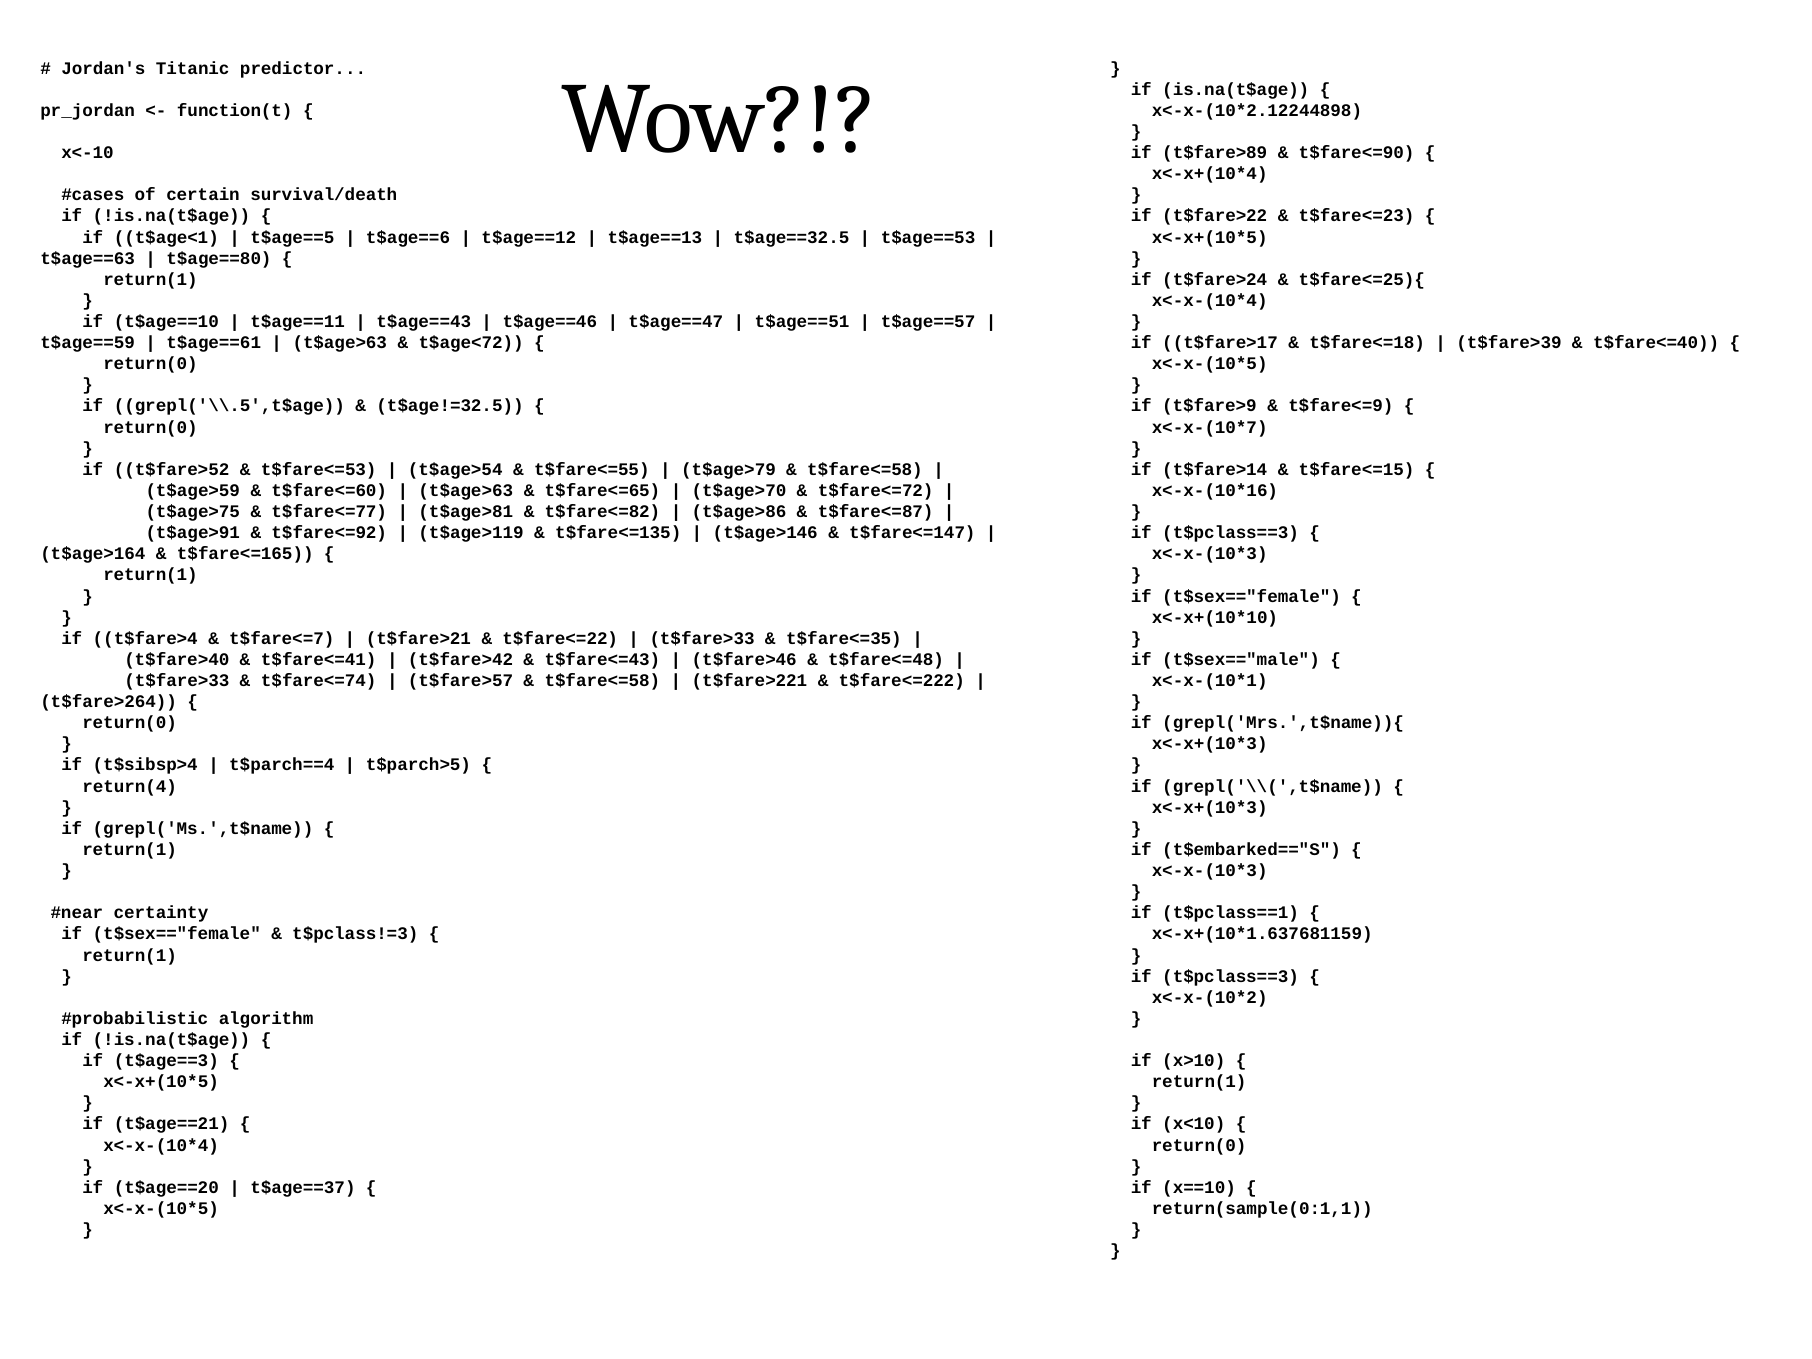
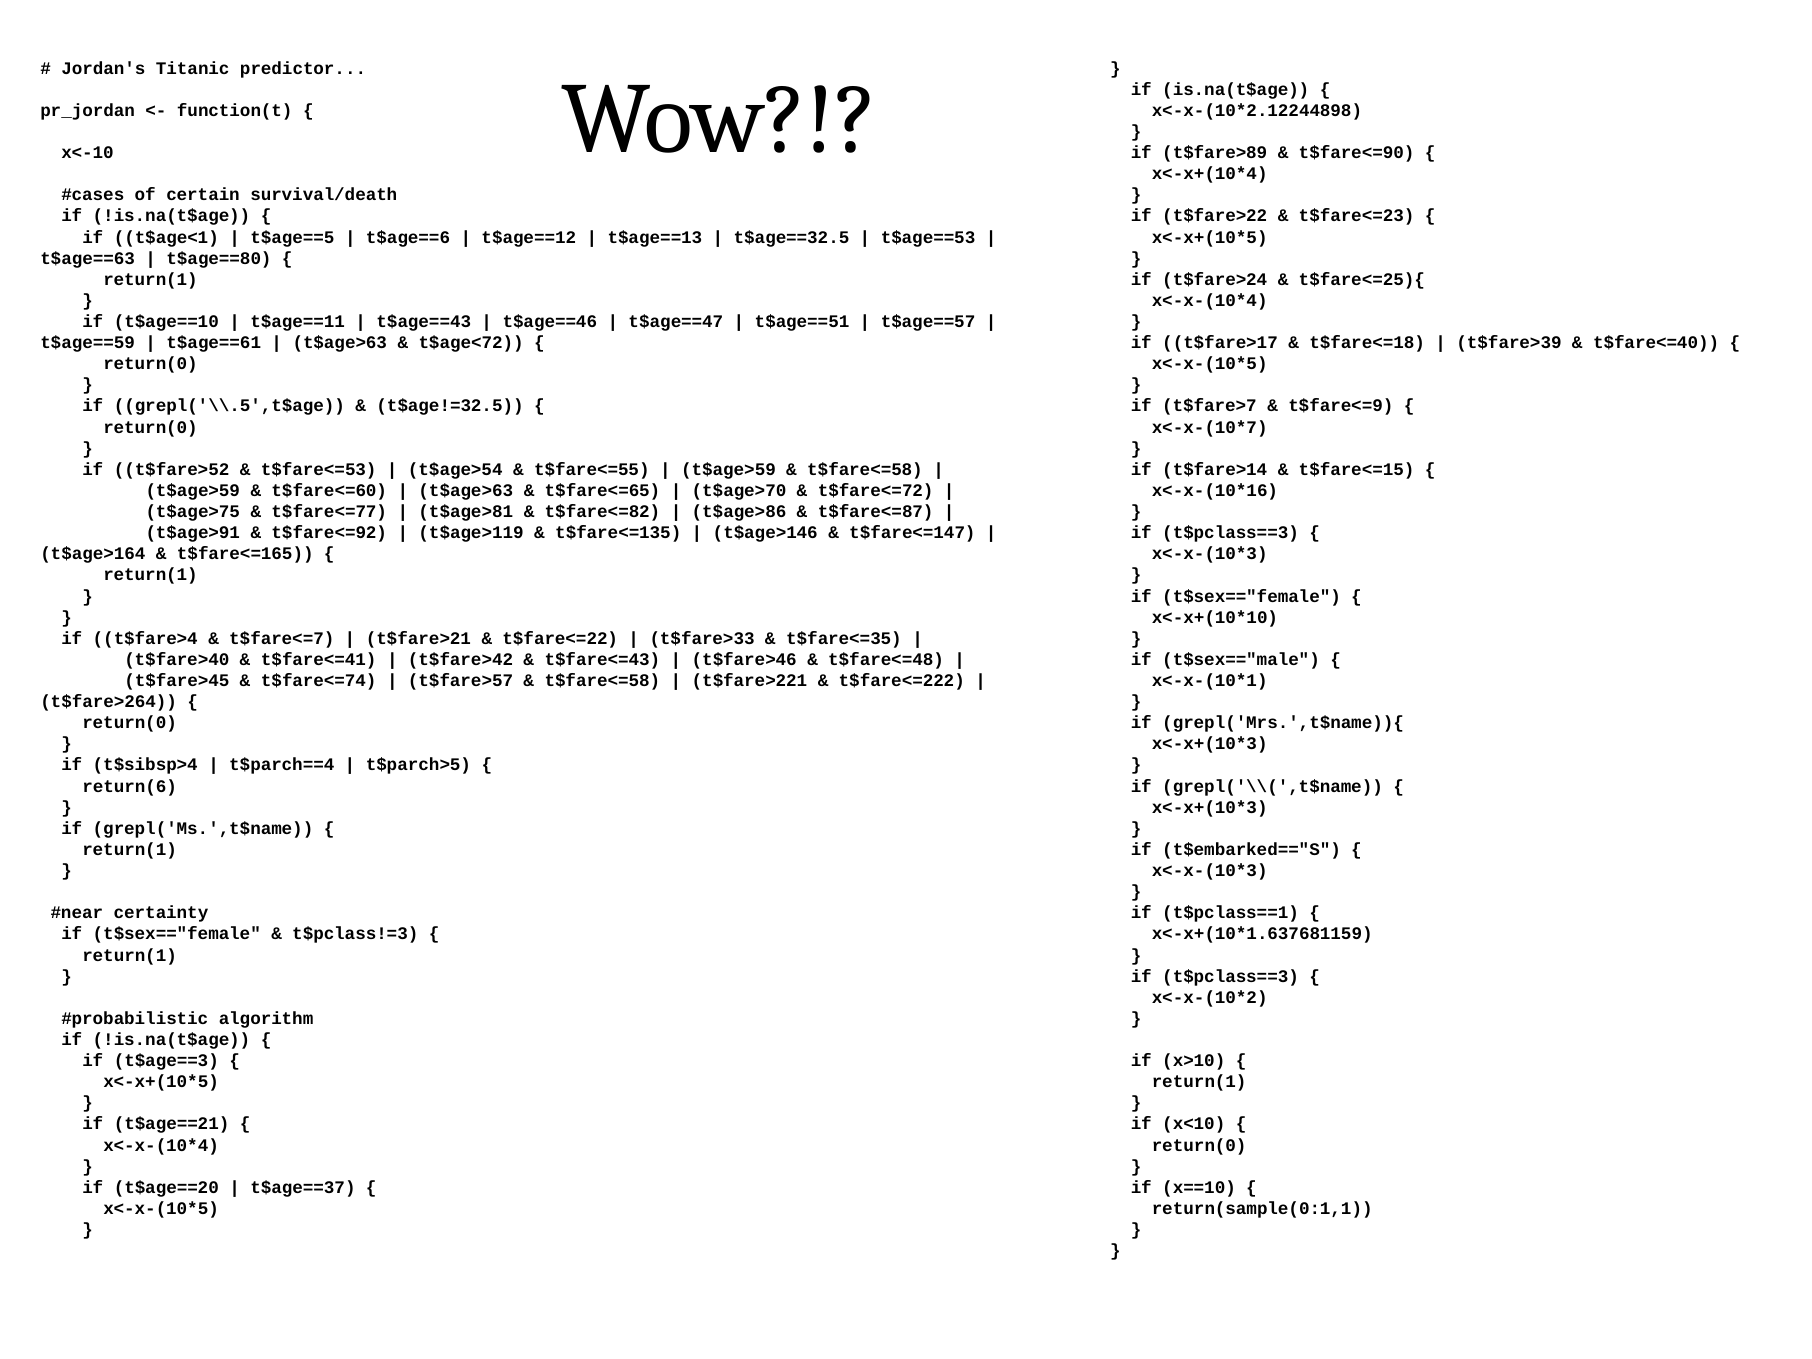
t$fare>9: t$fare>9 -> t$fare>7
t$age>79 at (728, 470): t$age>79 -> t$age>59
t$fare>33 at (177, 681): t$fare>33 -> t$fare>45
return(4: return(4 -> return(6
